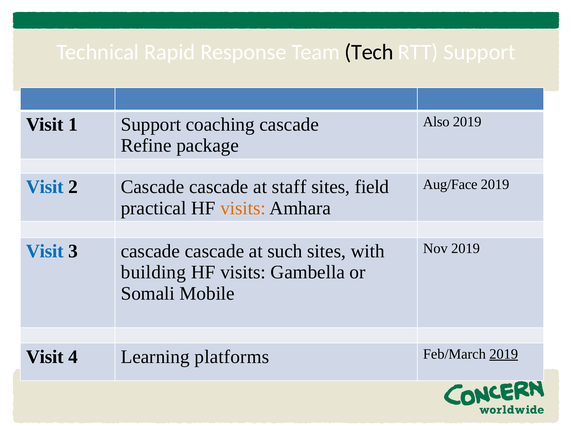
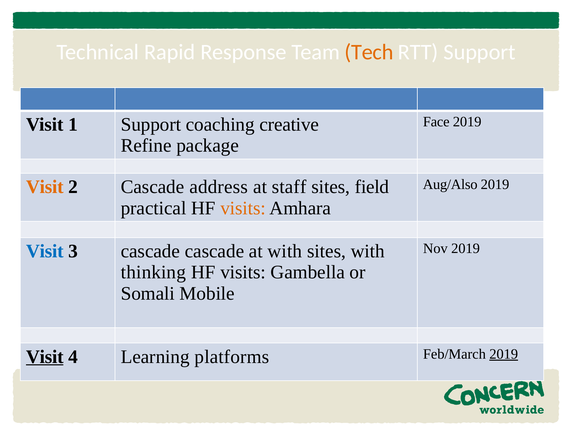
Tech colour: black -> orange
Also: Also -> Face
coaching cascade: cascade -> creative
Aug/Face: Aug/Face -> Aug/Also
Visit at (45, 187) colour: blue -> orange
2 Cascade cascade: cascade -> address
at such: such -> with
building: building -> thinking
Visit at (45, 356) underline: none -> present
